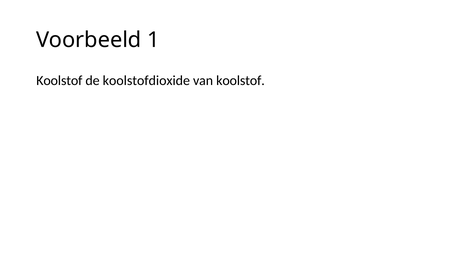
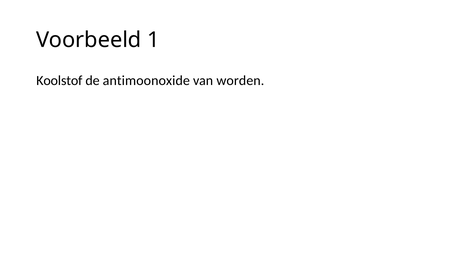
koolstofdioxide: koolstofdioxide -> antimoonoxide
van koolstof: koolstof -> worden
